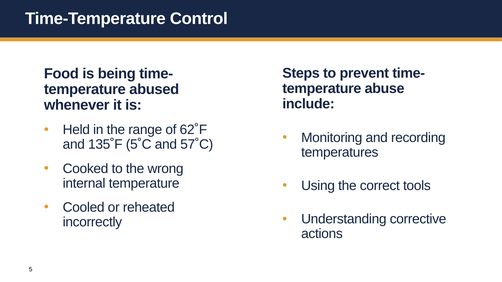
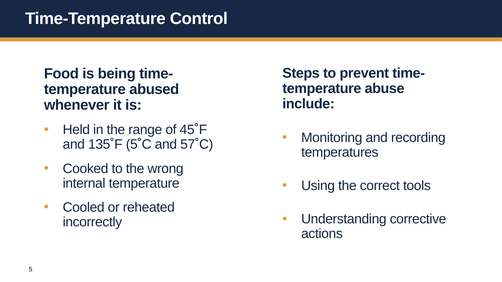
62˚F: 62˚F -> 45˚F
